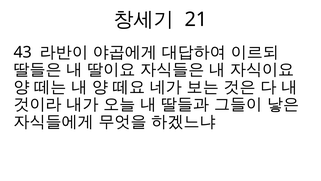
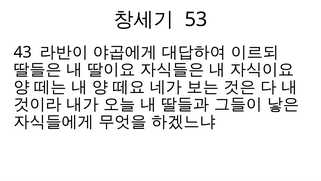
21: 21 -> 53
